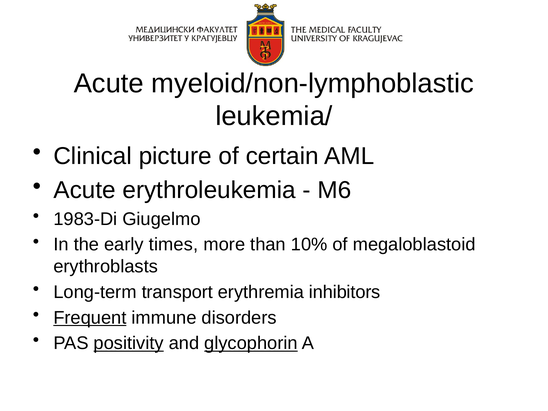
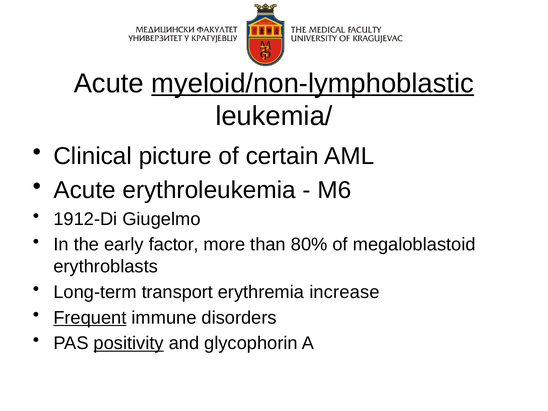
myeloid/non-lymphoblastic underline: none -> present
1983-Di: 1983-Di -> 1912-Di
times: times -> factor
10%: 10% -> 80%
inhibitors: inhibitors -> increase
glycophorin underline: present -> none
